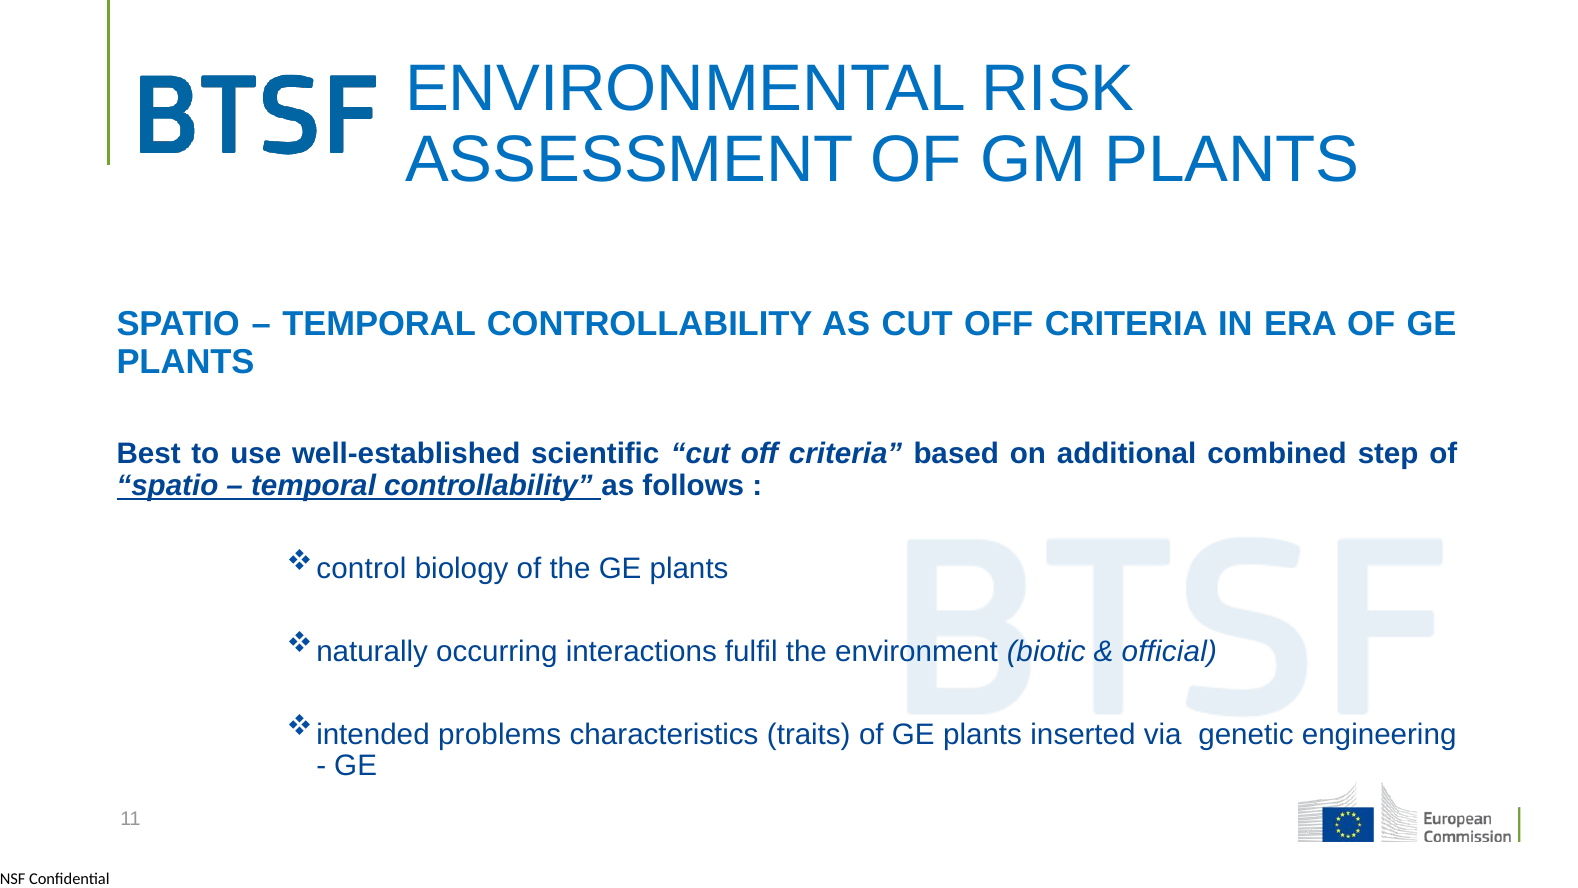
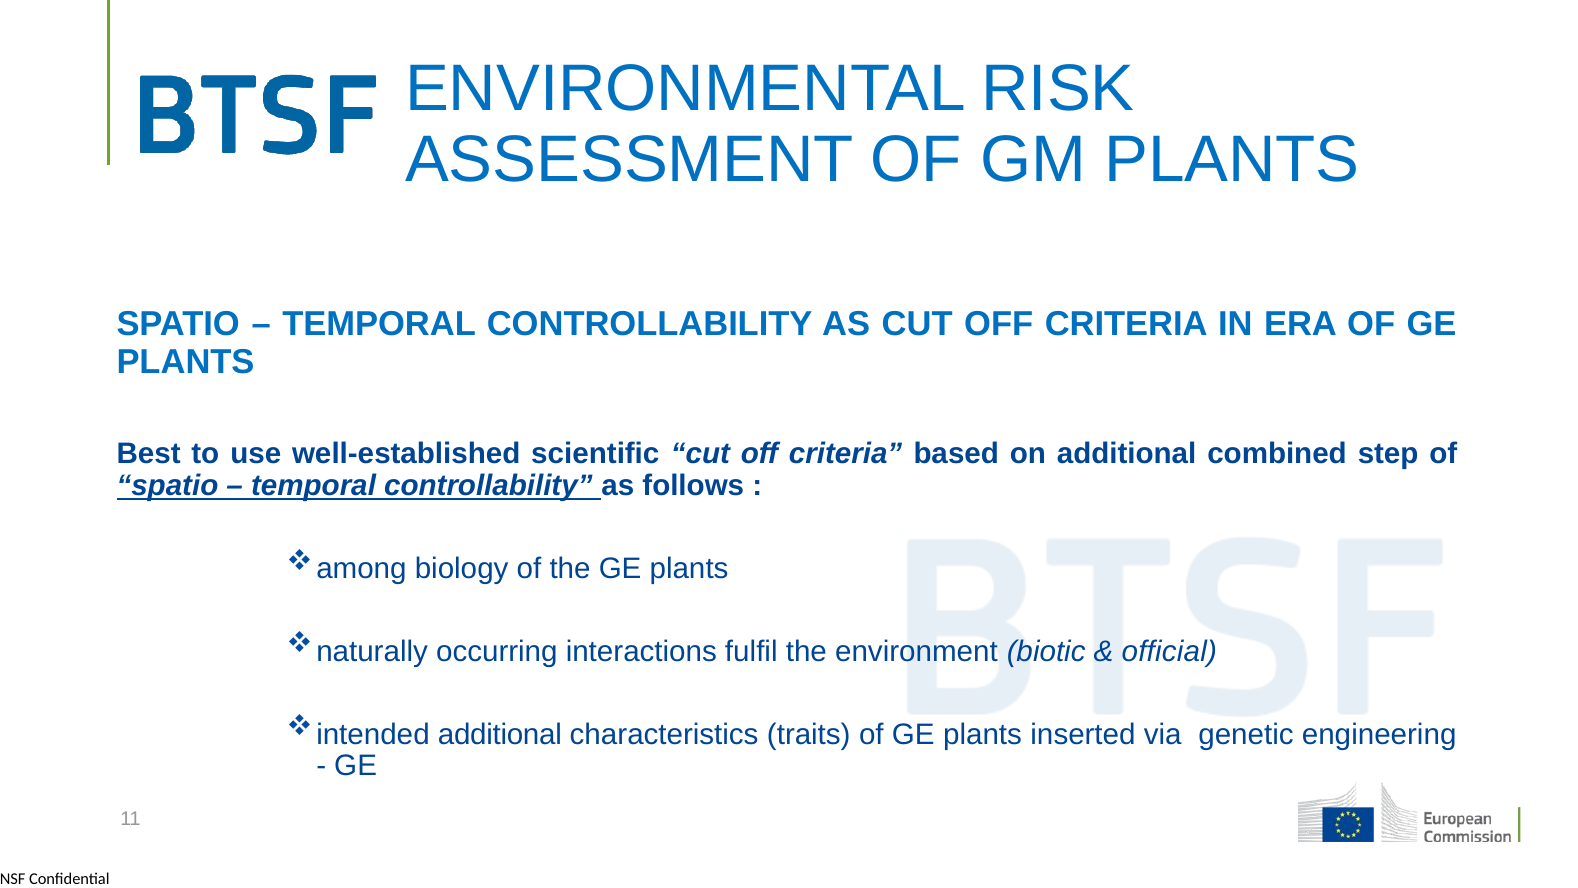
control: control -> among
intended problems: problems -> additional
